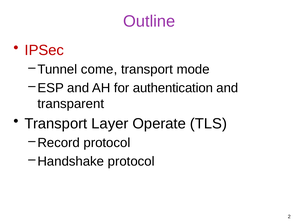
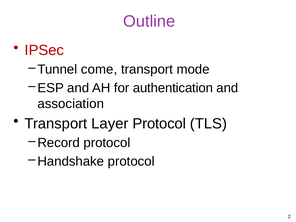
transparent: transparent -> association
Layer Operate: Operate -> Protocol
